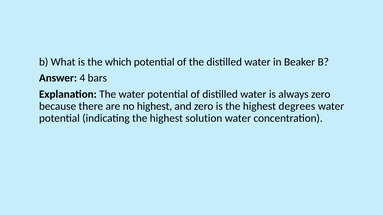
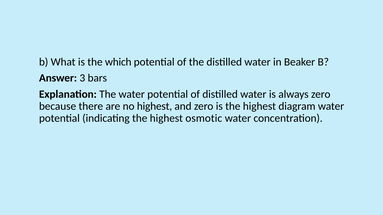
4: 4 -> 3
degrees: degrees -> diagram
solution: solution -> osmotic
